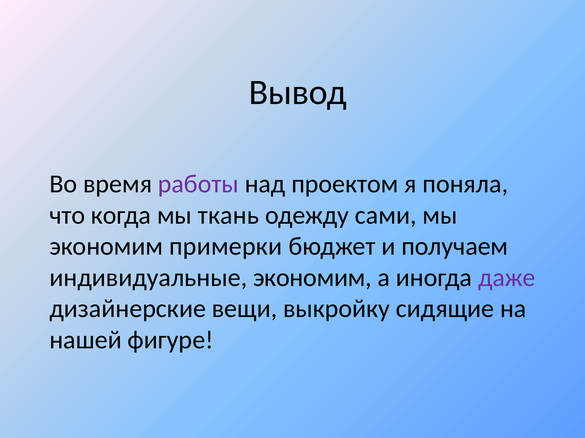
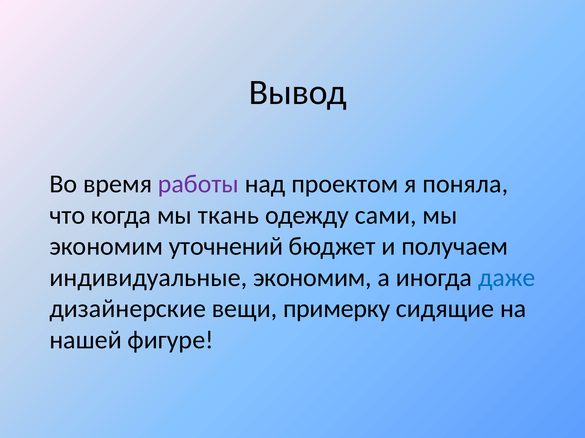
примерки: примерки -> уточнений
даже colour: purple -> blue
выкройку: выкройку -> примерку
